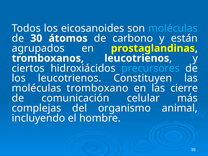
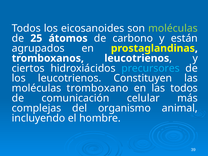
moléculas at (173, 28) colour: light blue -> light green
30: 30 -> 25
las cierre: cierre -> todos
